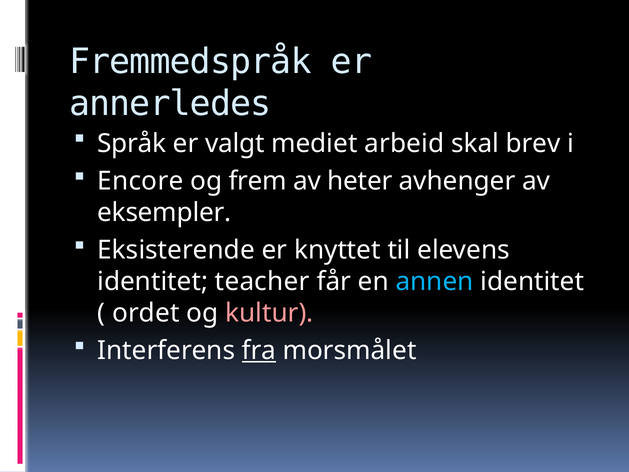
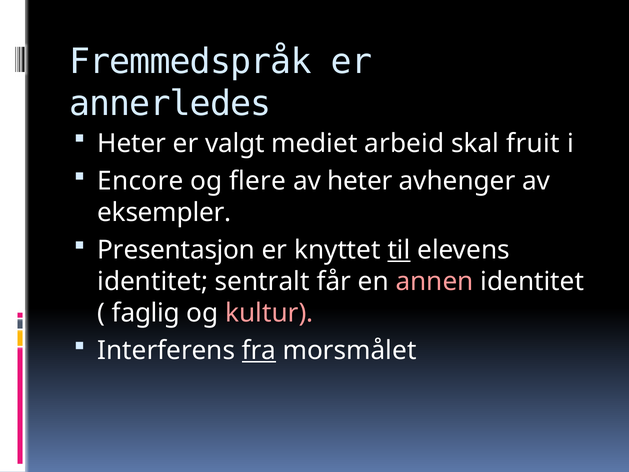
Språk at (132, 143): Språk -> Heter
brev: brev -> fruit
frem: frem -> flere
Eksisterende: Eksisterende -> Presentasjon
til underline: none -> present
teacher: teacher -> sentralt
annen colour: light blue -> pink
ordet: ordet -> faglig
